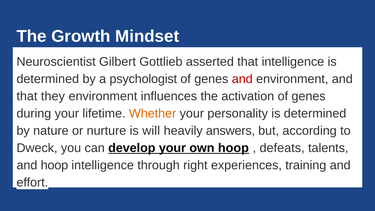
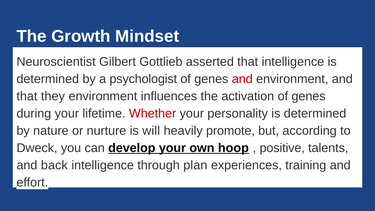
Whether colour: orange -> red
answers: answers -> promote
defeats: defeats -> positive
and hoop: hoop -> back
right: right -> plan
